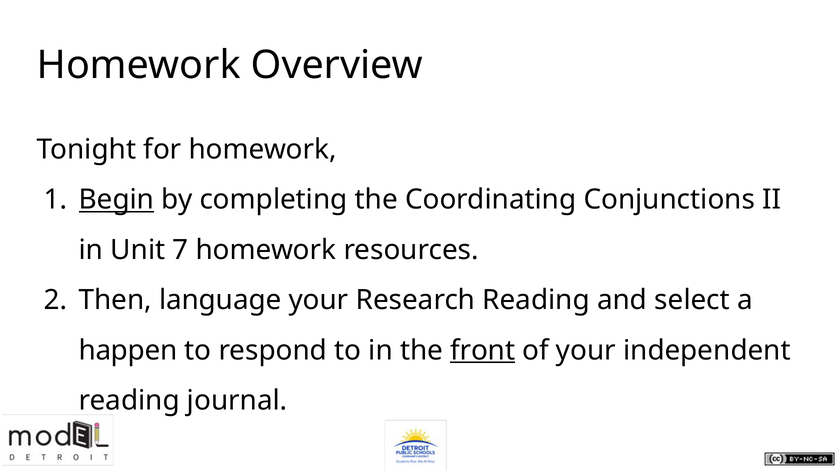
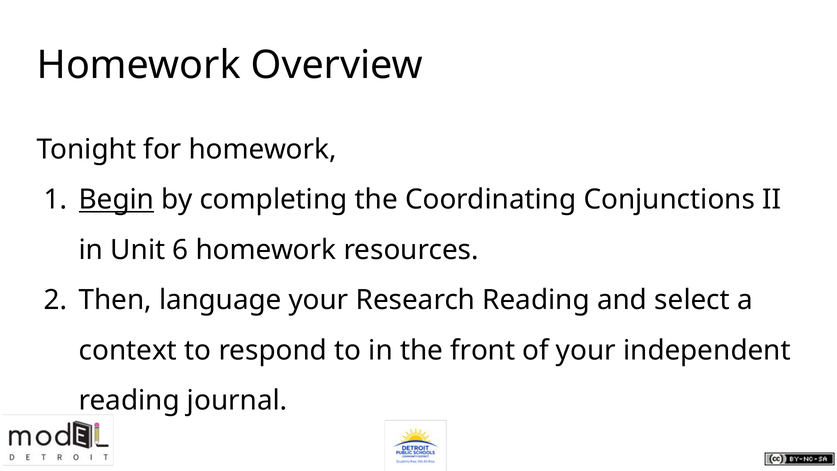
7: 7 -> 6
happen: happen -> context
front underline: present -> none
